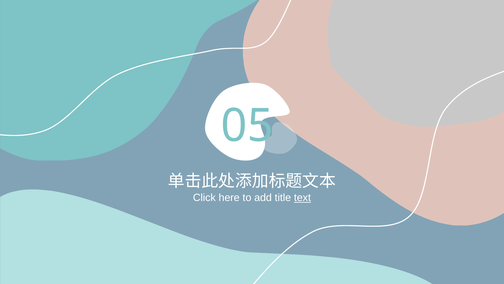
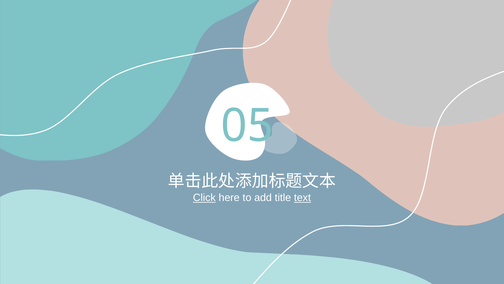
Click underline: none -> present
